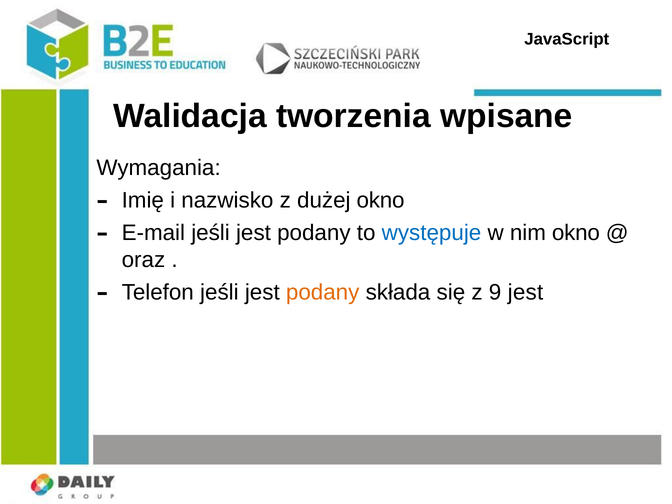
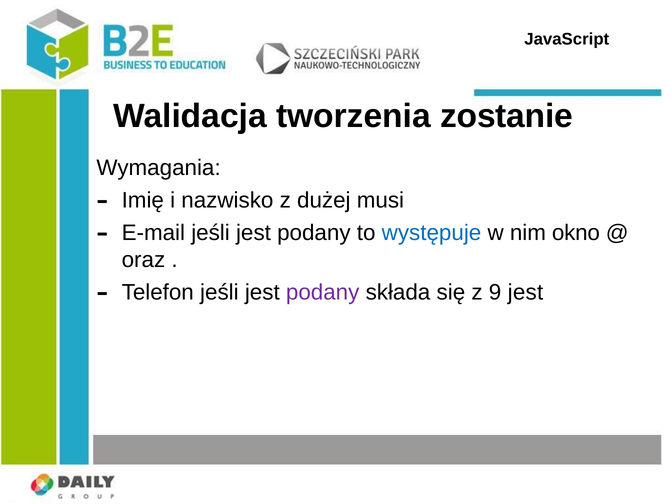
wpisane: wpisane -> zostanie
dużej okno: okno -> musi
podany at (323, 292) colour: orange -> purple
